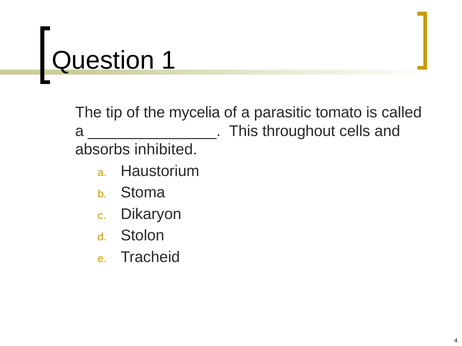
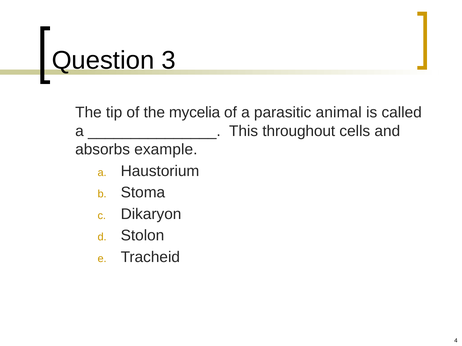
1: 1 -> 3
tomato: tomato -> animal
inhibited: inhibited -> example
